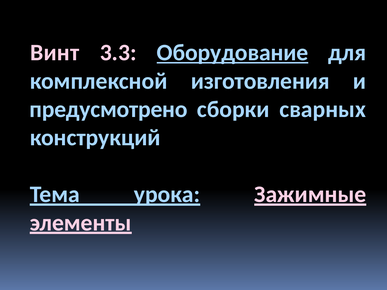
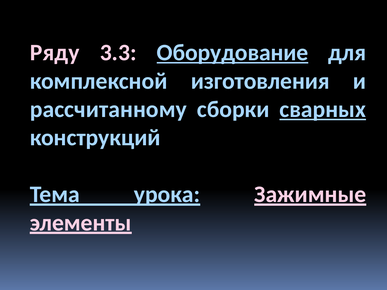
Винт: Винт -> Ряду
предусмотрено: предусмотрено -> рассчитанному
сварных underline: none -> present
